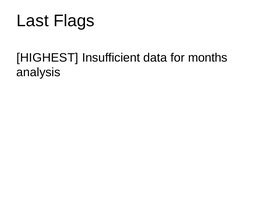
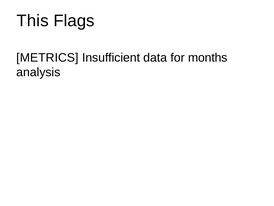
Last: Last -> This
HIGHEST: HIGHEST -> METRICS
